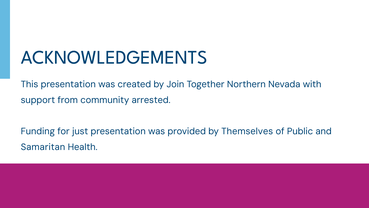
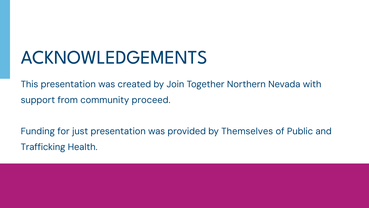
arrested: arrested -> proceed
Samaritan: Samaritan -> Trafficking
